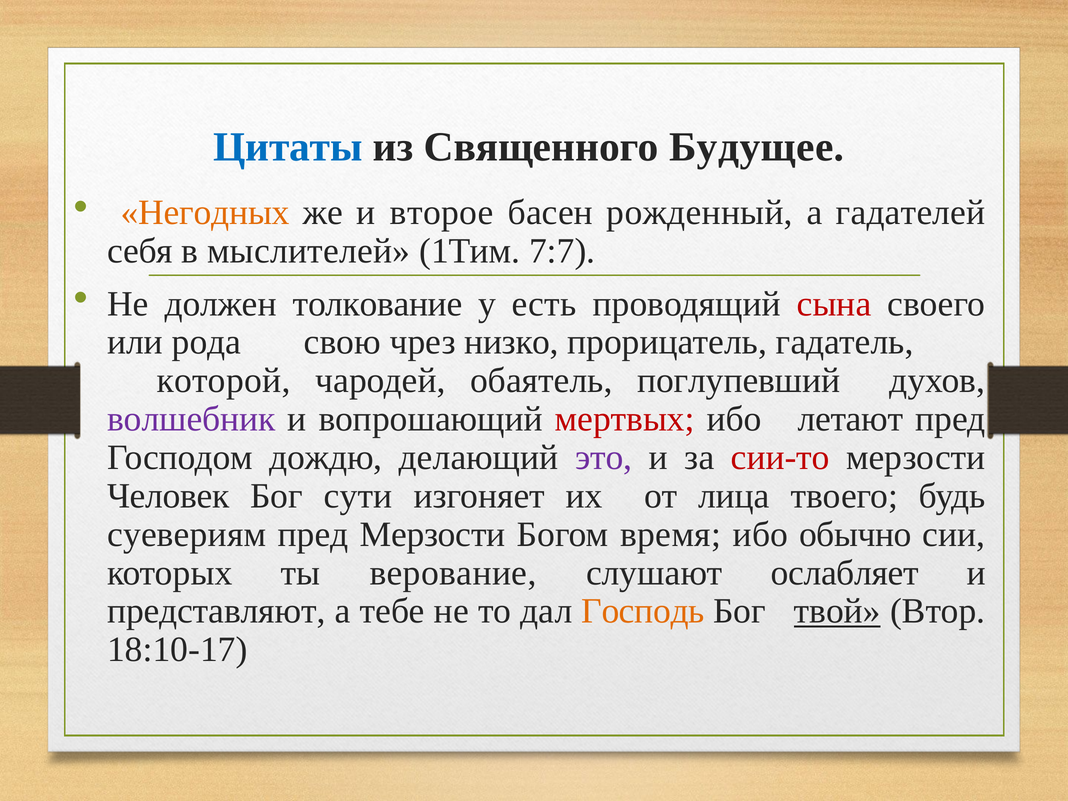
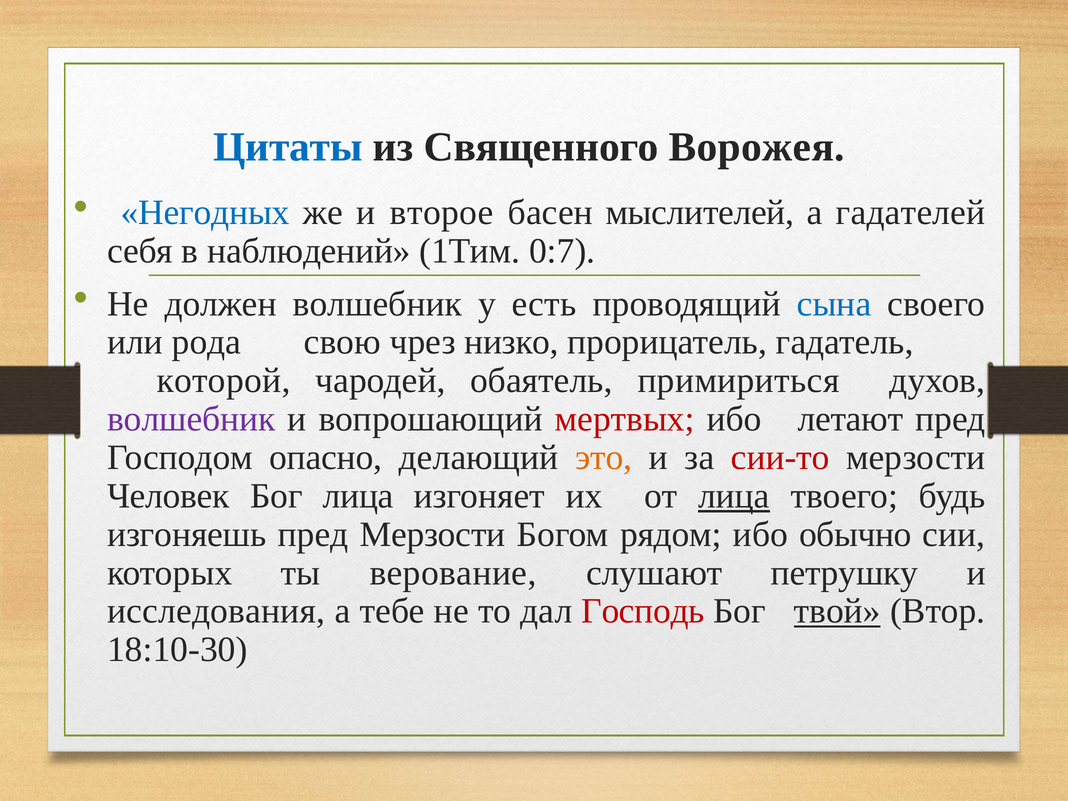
Будущее: Будущее -> Ворожея
Негодных colour: orange -> blue
рожденный: рожденный -> мыслителей
мыслителей: мыслителей -> наблюдений
7:7: 7:7 -> 0:7
должен толкование: толкование -> волшебник
сына colour: red -> blue
поглупевший: поглупевший -> примириться
дождю: дождю -> опасно
это colour: purple -> orange
Бог сути: сути -> лица
лица at (734, 496) underline: none -> present
суевериям: суевериям -> изгоняешь
время: время -> рядом
ослабляет: ослабляет -> петрушку
представляют: представляют -> исследования
Господь colour: orange -> red
18:10-17: 18:10-17 -> 18:10-30
